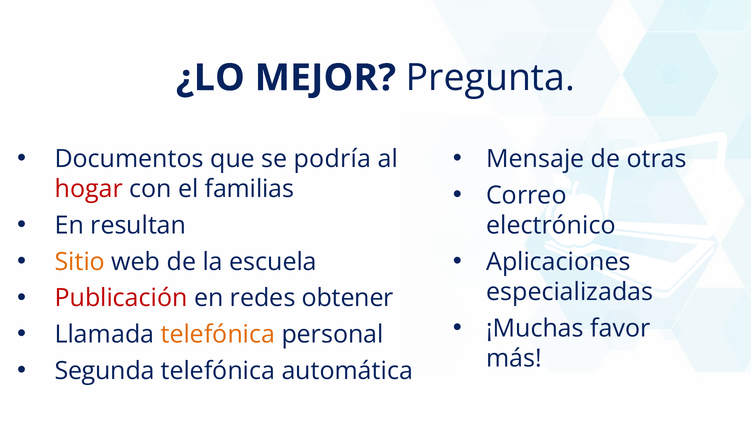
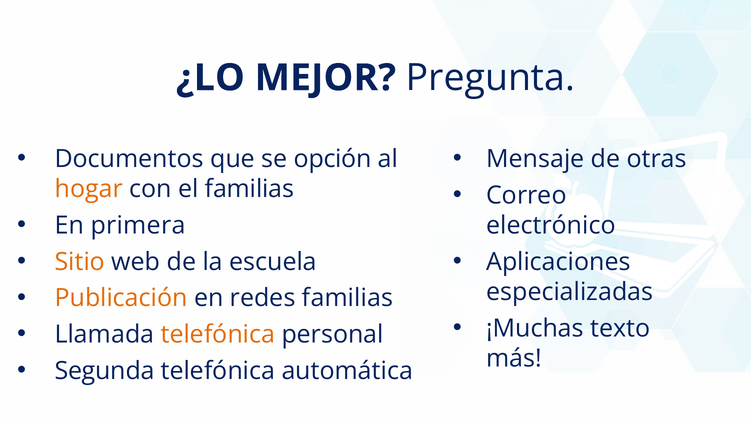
podría: podría -> opción
hogar colour: red -> orange
resultan: resultan -> primera
Publicación colour: red -> orange
redes obtener: obtener -> familias
favor: favor -> texto
